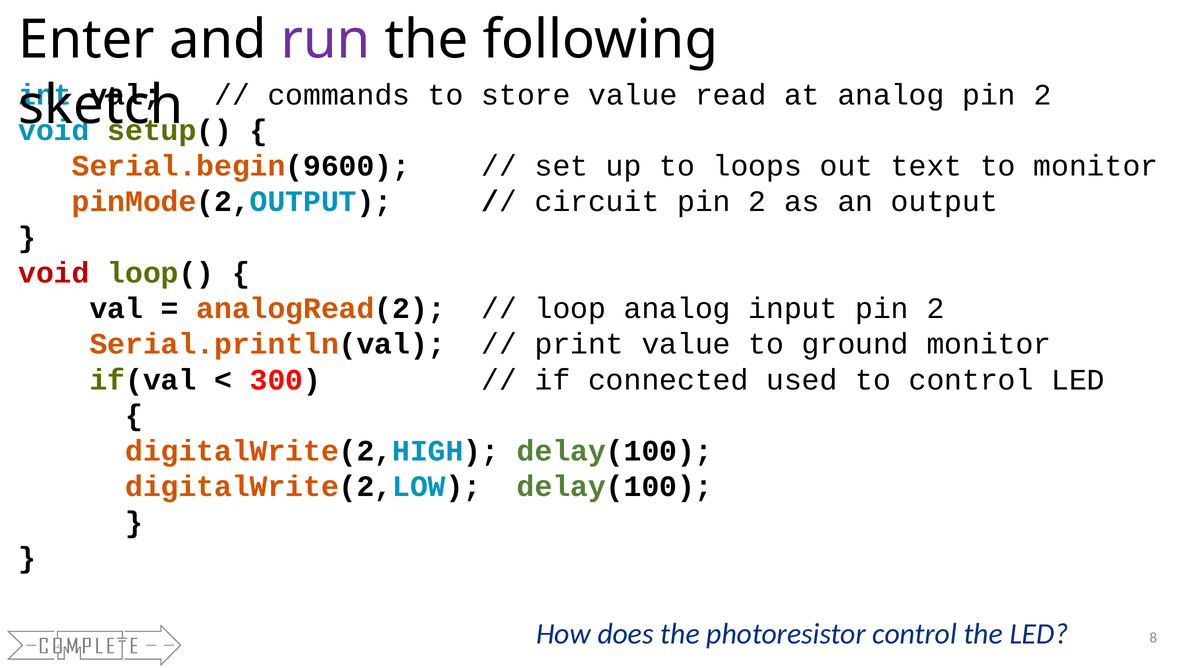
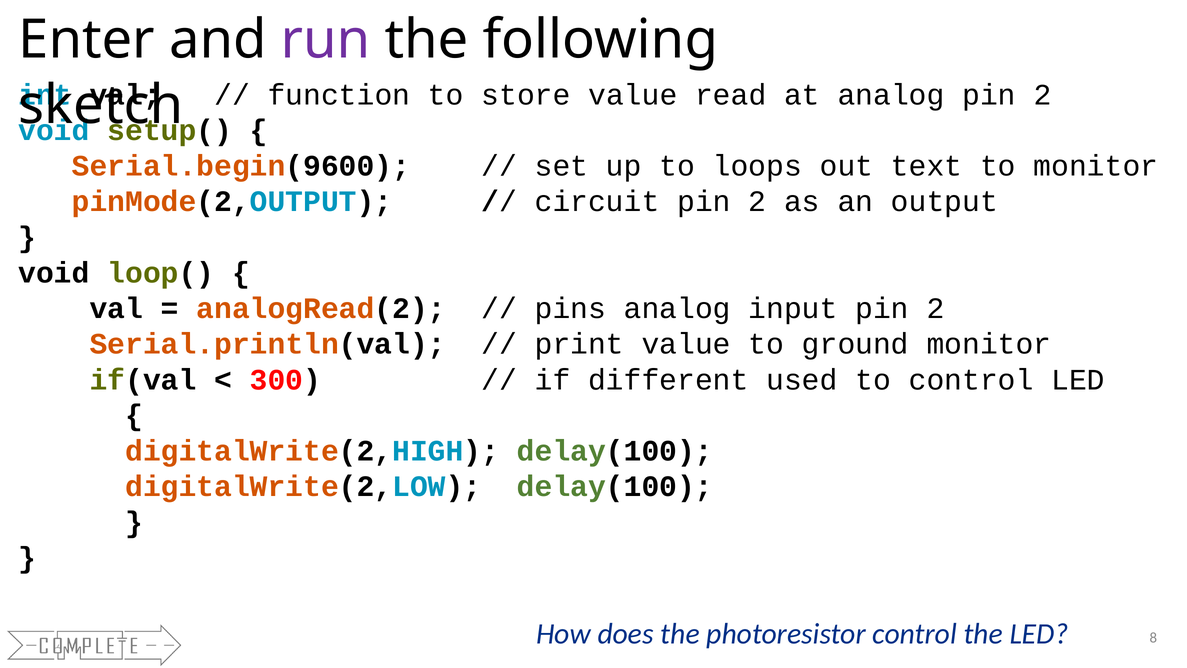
commands: commands -> function
void at (54, 273) colour: red -> black
loop: loop -> pins
connected: connected -> different
